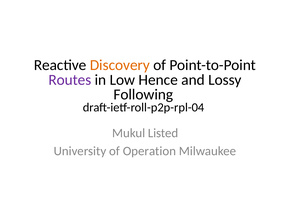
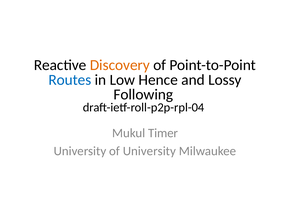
Routes colour: purple -> blue
Listed: Listed -> Timer
of Operation: Operation -> University
